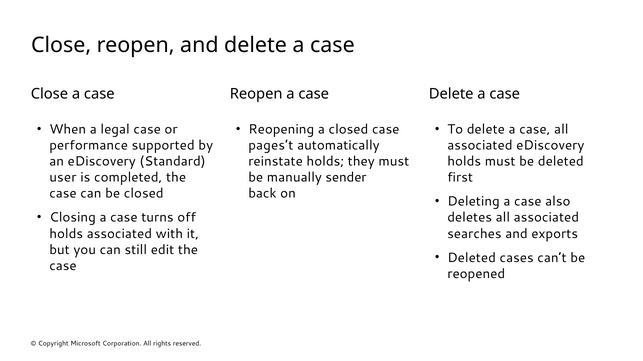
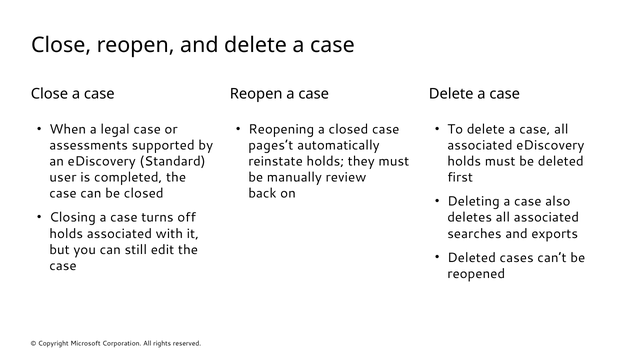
performance: performance -> assessments
sender: sender -> review
